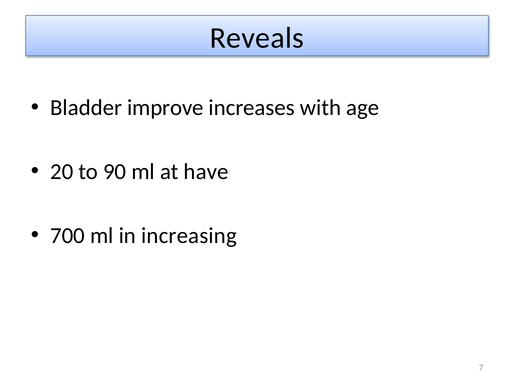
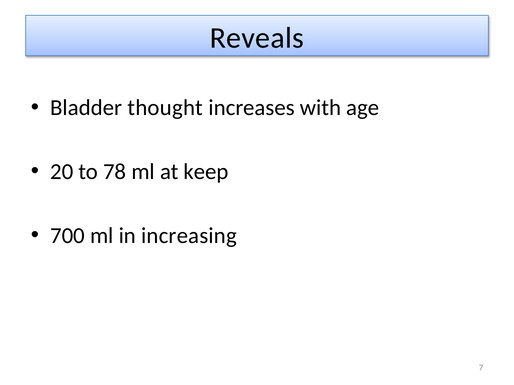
improve: improve -> thought
90: 90 -> 78
have: have -> keep
